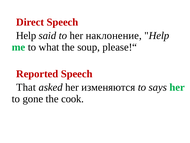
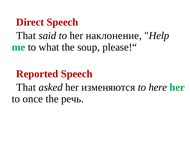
Help at (26, 36): Help -> That
says: says -> here
gone: gone -> once
cook: cook -> речь
